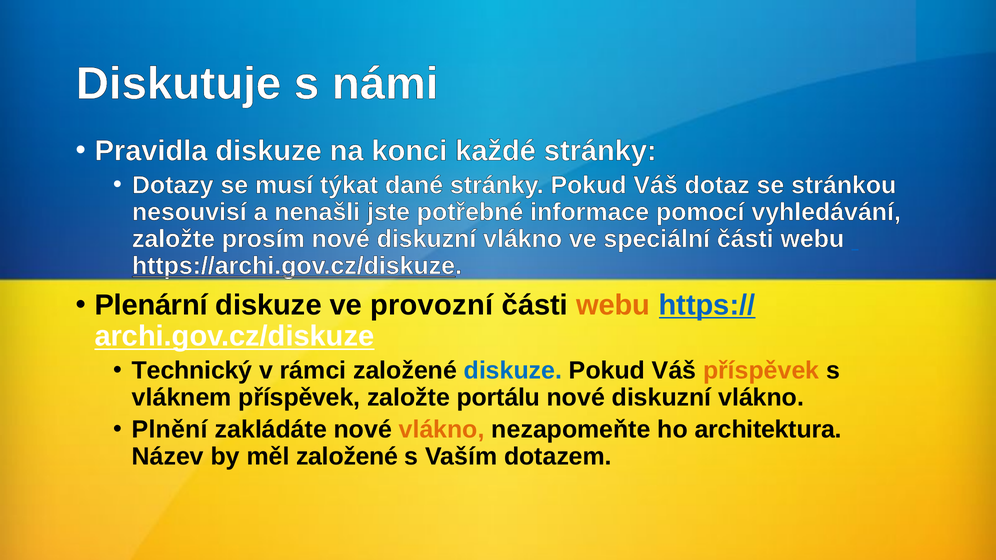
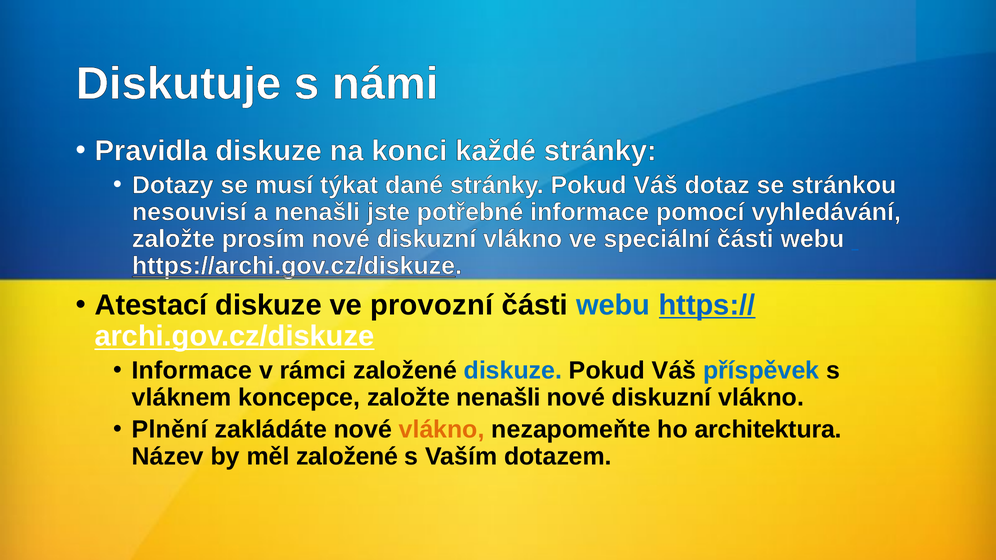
Plenární: Plenární -> Atestací
webu at (613, 305) colour: orange -> blue
Technický at (192, 371): Technický -> Informace
příspěvek at (761, 371) colour: orange -> blue
vláknem příspěvek: příspěvek -> koncepce
založte portálu: portálu -> nenašli
